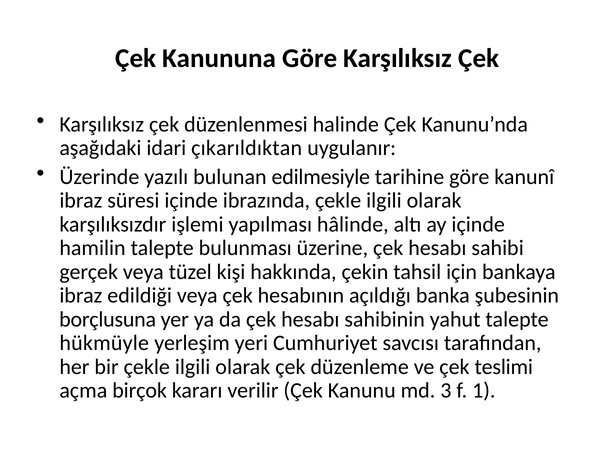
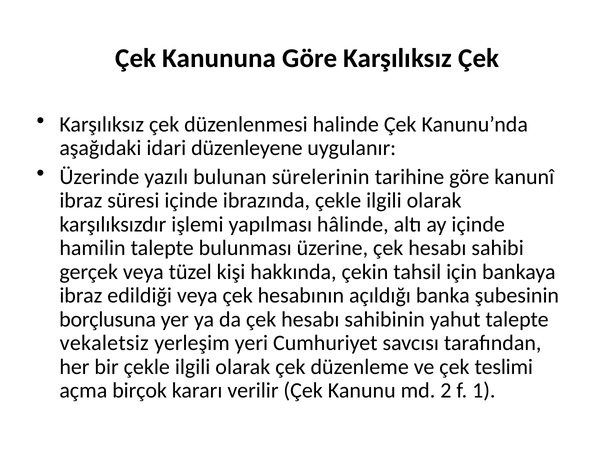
çıkarıldıktan: çıkarıldıktan -> düzenleyene
edilmesiyle: edilmesiyle -> sürelerinin
hükmüyle: hükmüyle -> vekaletsiz
3: 3 -> 2
